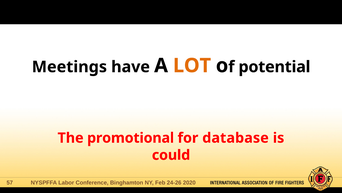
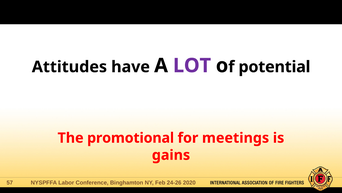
Meetings: Meetings -> Attitudes
LOT colour: orange -> purple
database: database -> meetings
could: could -> gains
